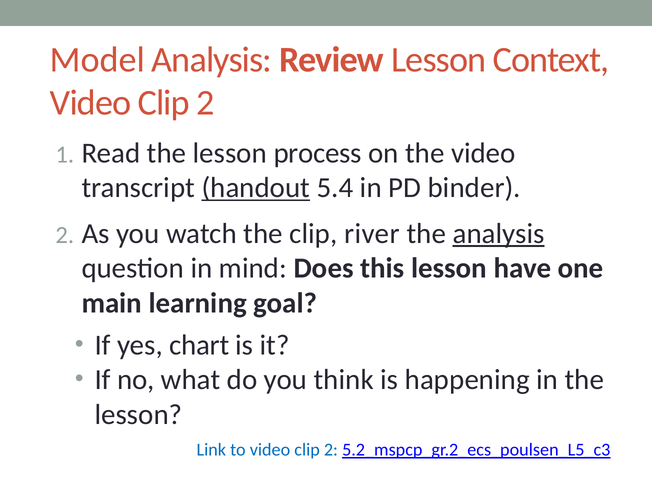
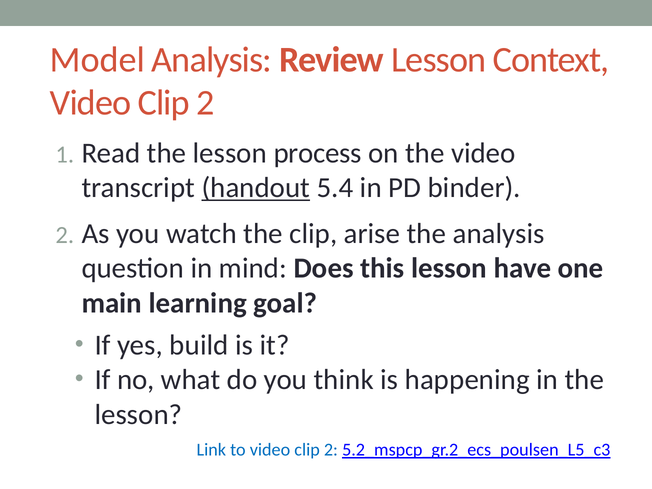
river: river -> arise
analysis at (499, 233) underline: present -> none
chart: chart -> build
